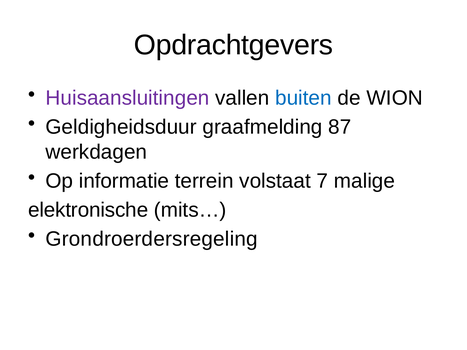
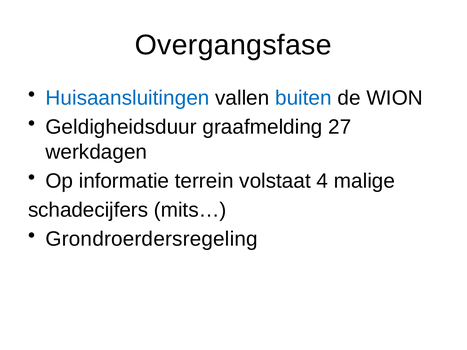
Opdrachtgevers: Opdrachtgevers -> Overgangsfase
Huisaansluitingen colour: purple -> blue
87: 87 -> 27
7: 7 -> 4
elektronische: elektronische -> schadecijfers
